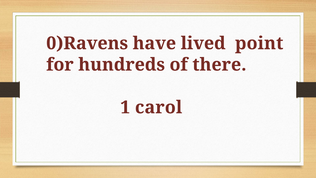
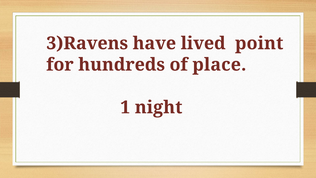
0)Ravens: 0)Ravens -> 3)Ravens
there: there -> place
carol: carol -> night
